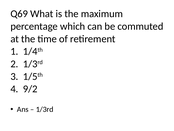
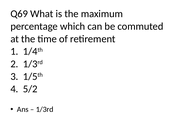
9/2: 9/2 -> 5/2
